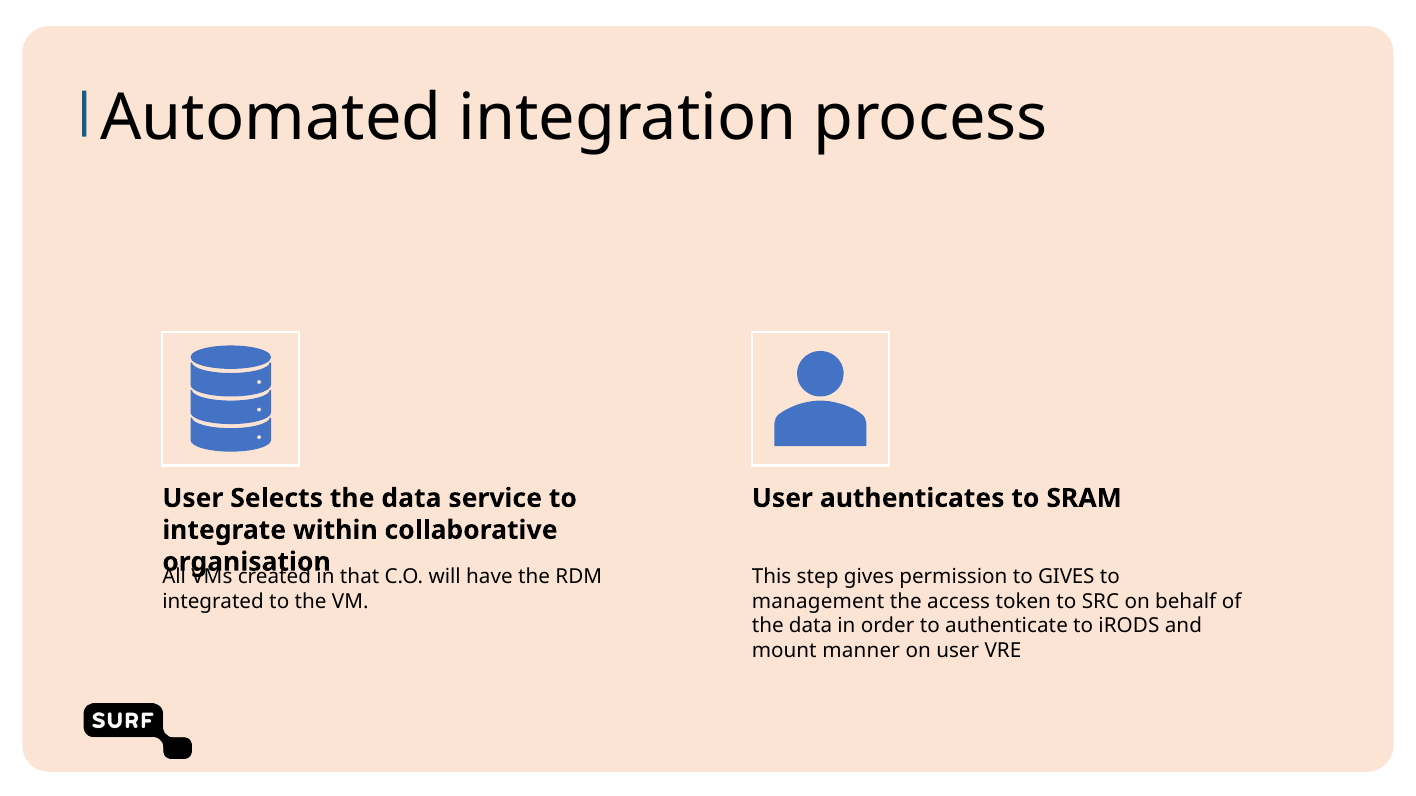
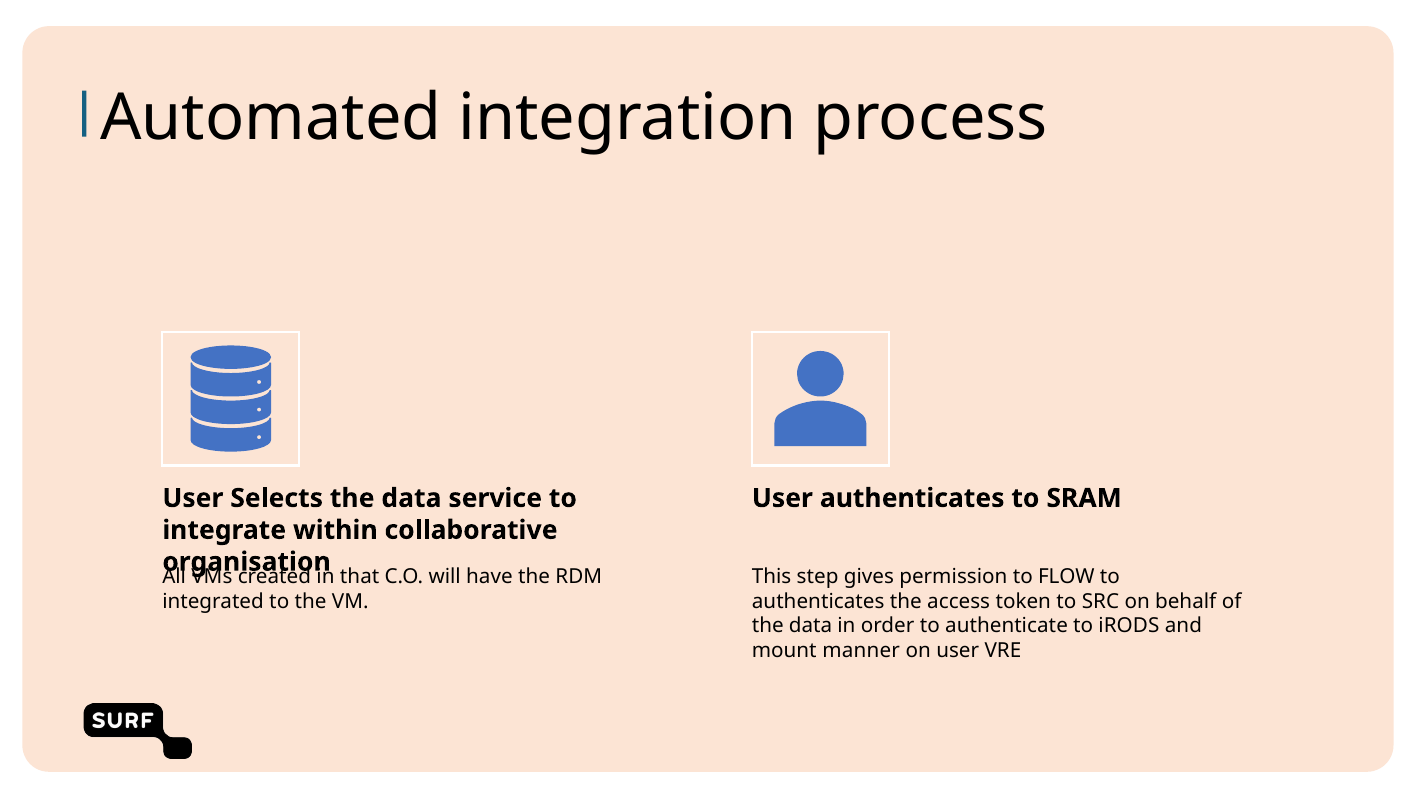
to GIVES: GIVES -> FLOW
management at (818, 602): management -> authenticates
